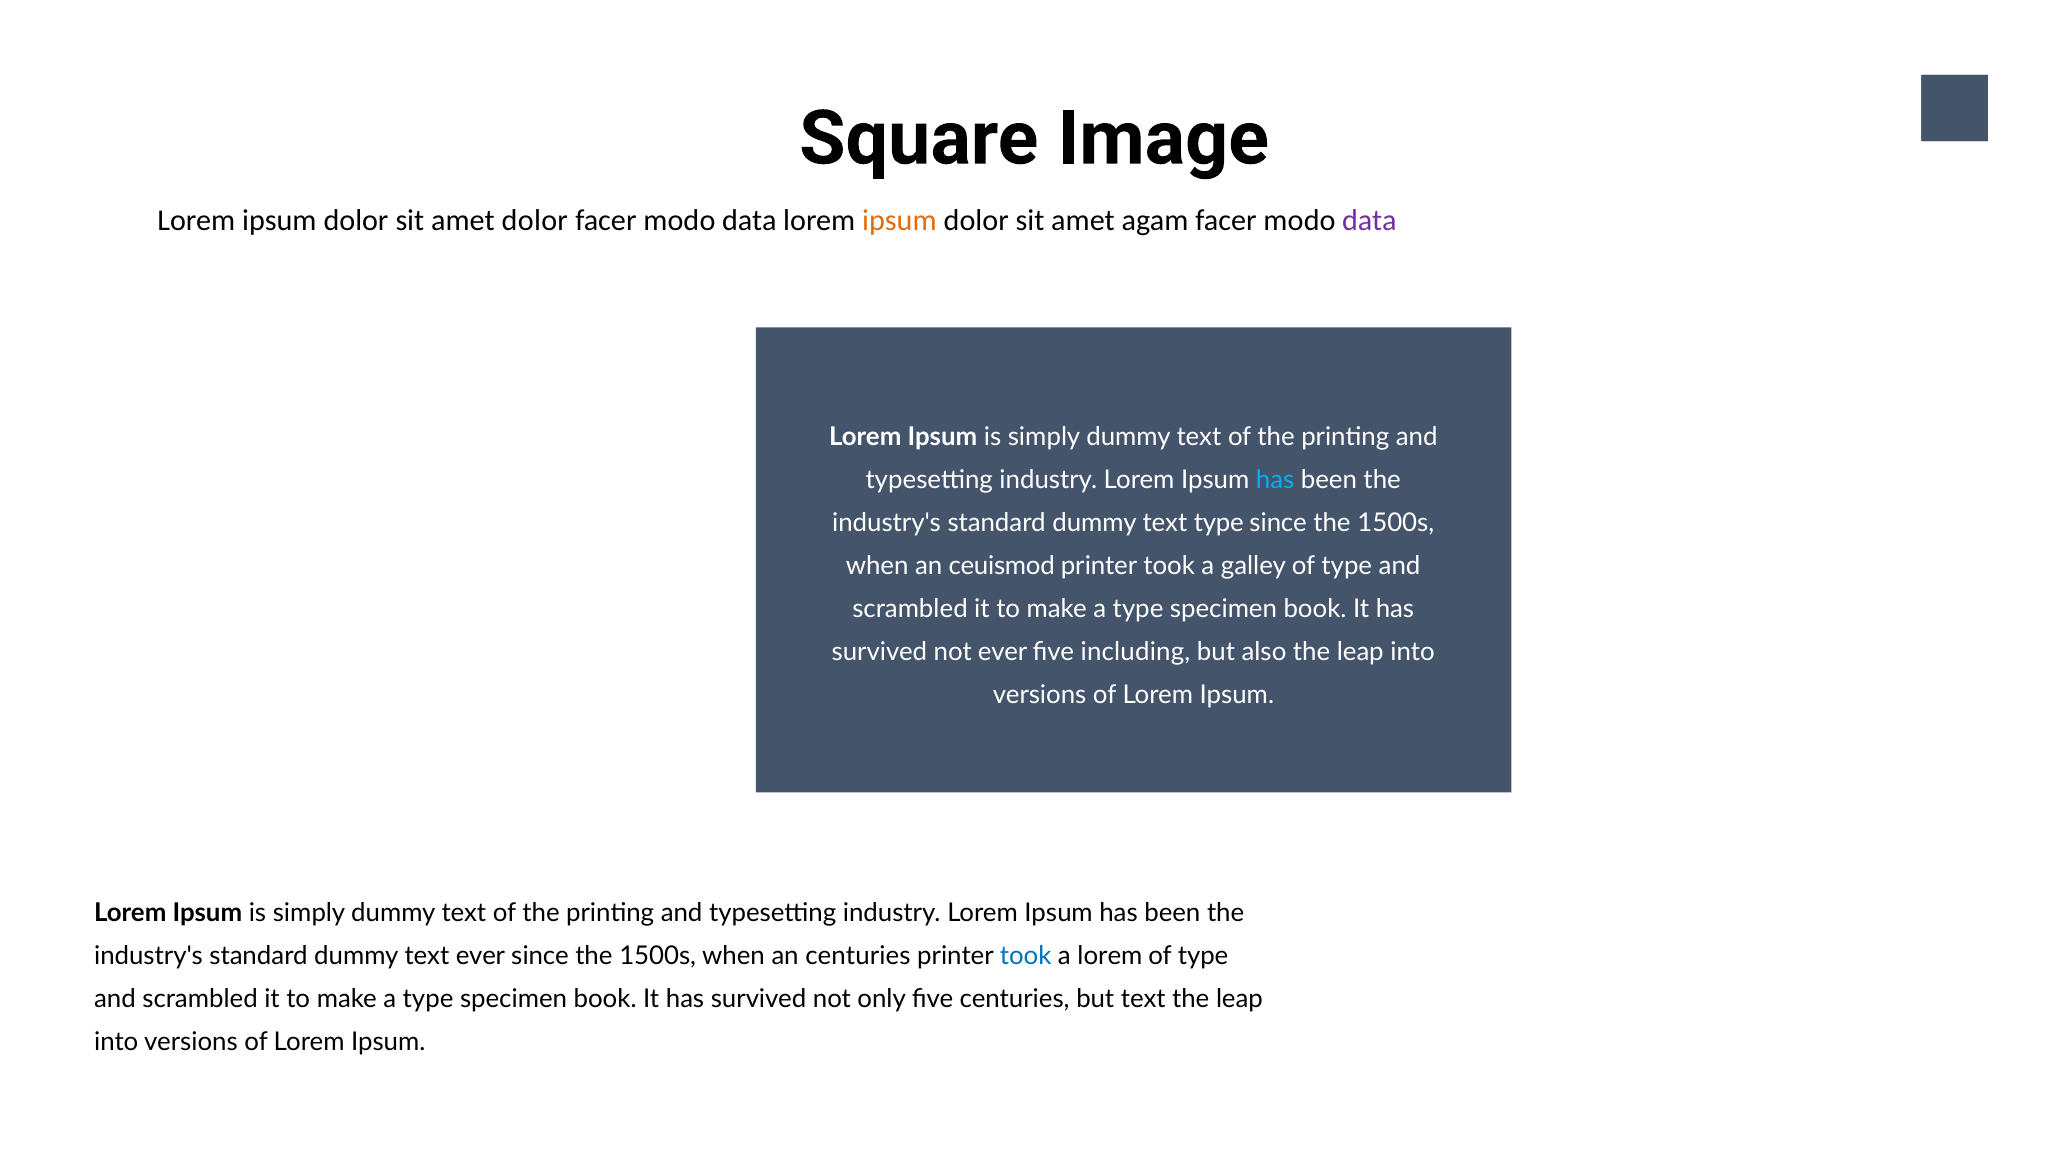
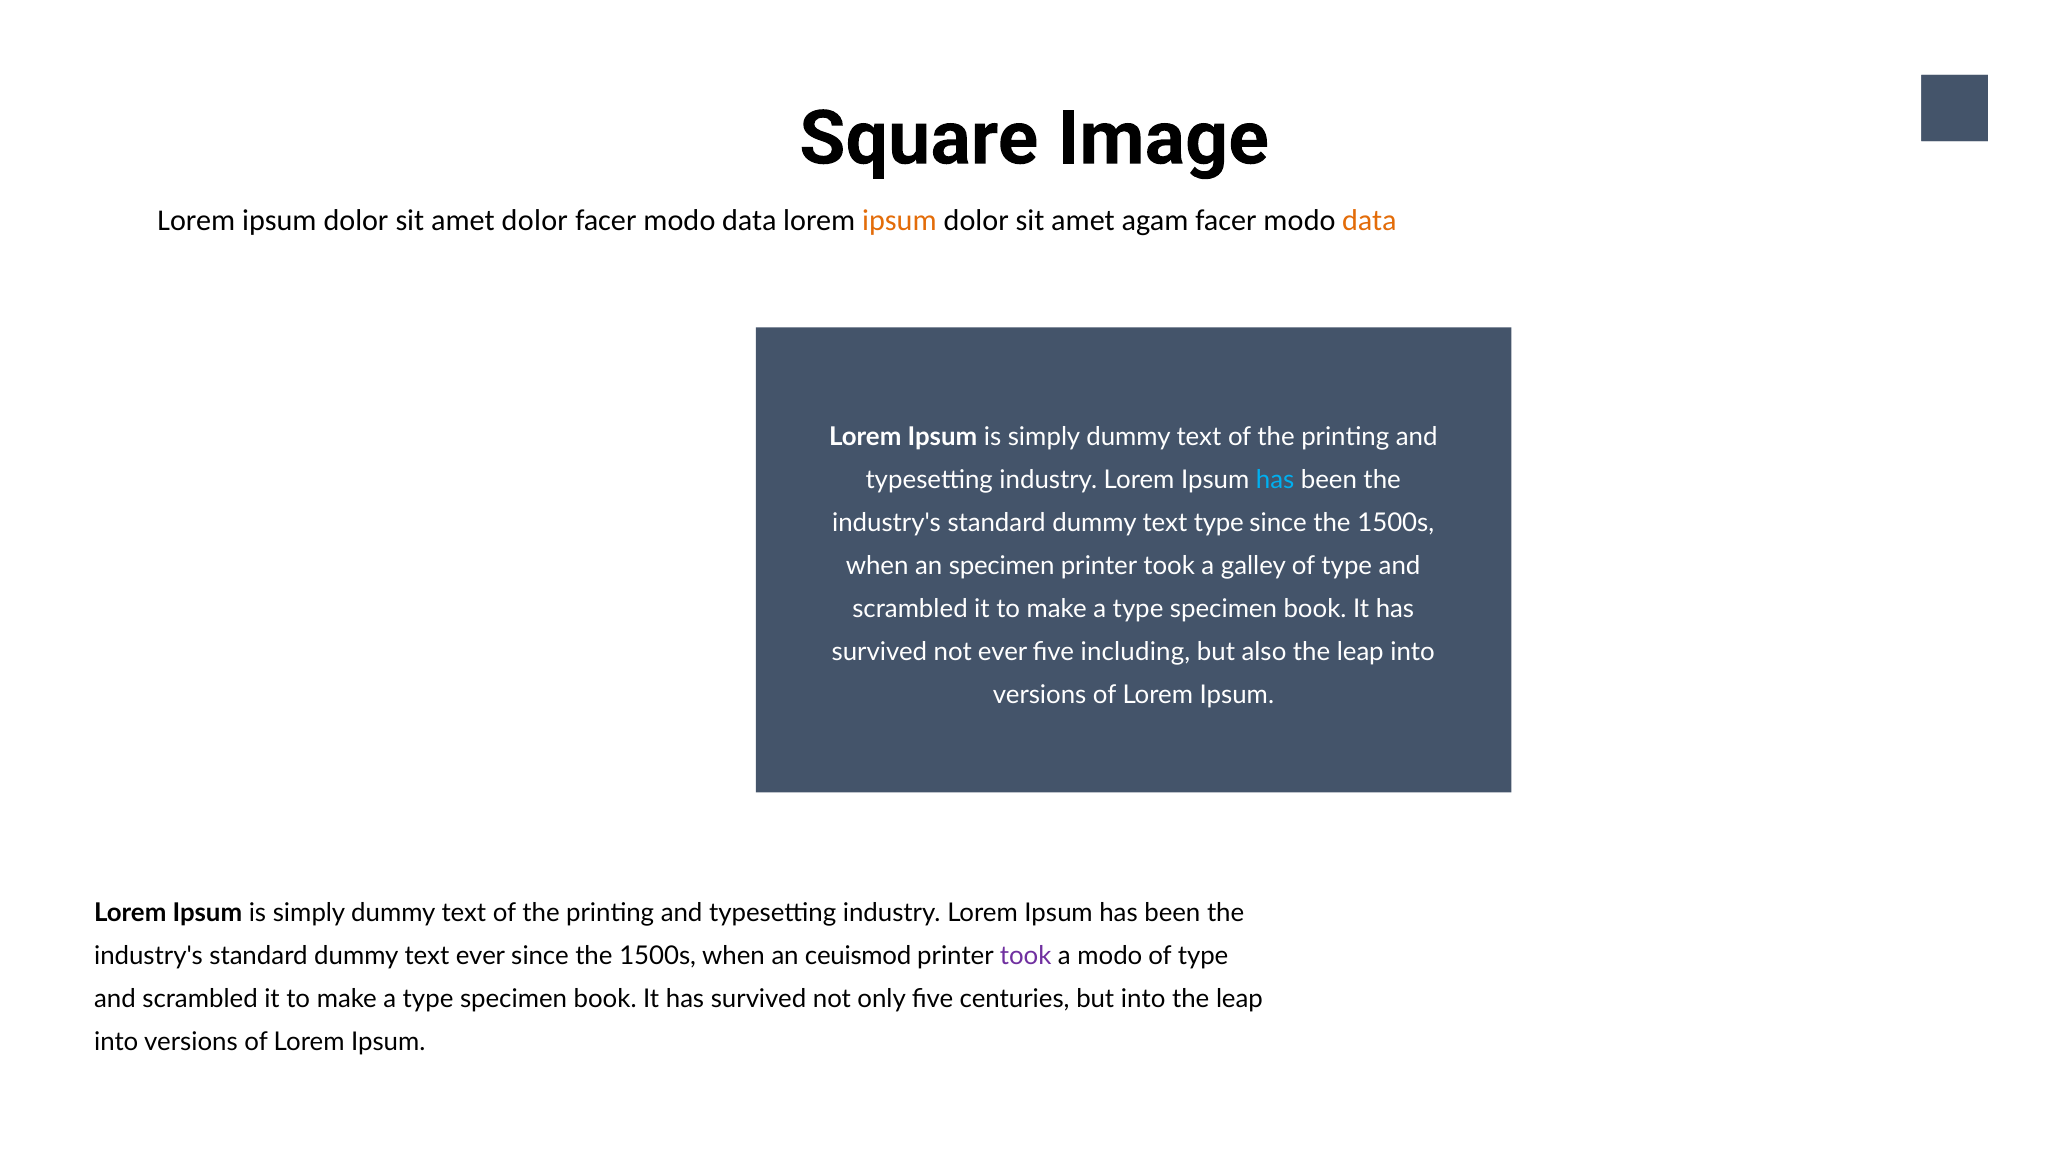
data at (1369, 220) colour: purple -> orange
an ceuismod: ceuismod -> specimen
an centuries: centuries -> ceuismod
took at (1026, 956) colour: blue -> purple
a lorem: lorem -> modo
but text: text -> into
